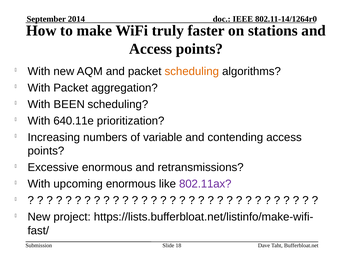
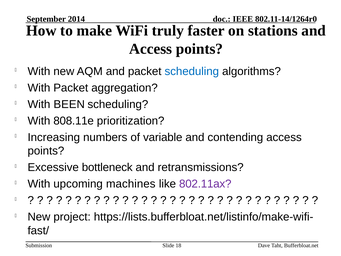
scheduling at (192, 71) colour: orange -> blue
640.11e: 640.11e -> 808.11e
Excessive enormous: enormous -> bottleneck
upcoming enormous: enormous -> machines
